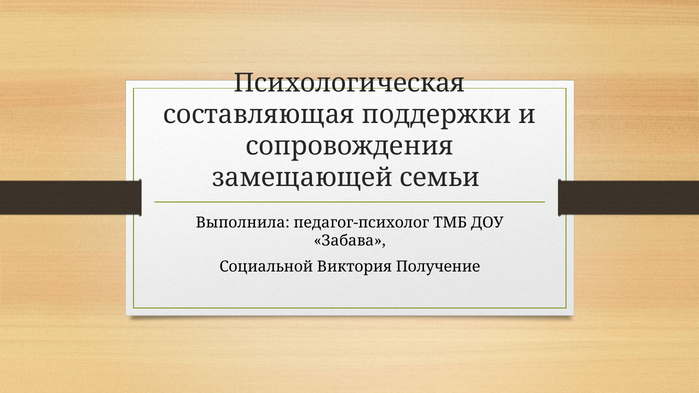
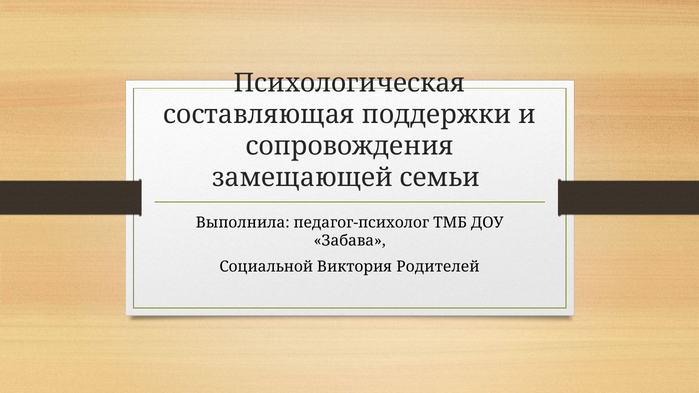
Получение: Получение -> Родителей
